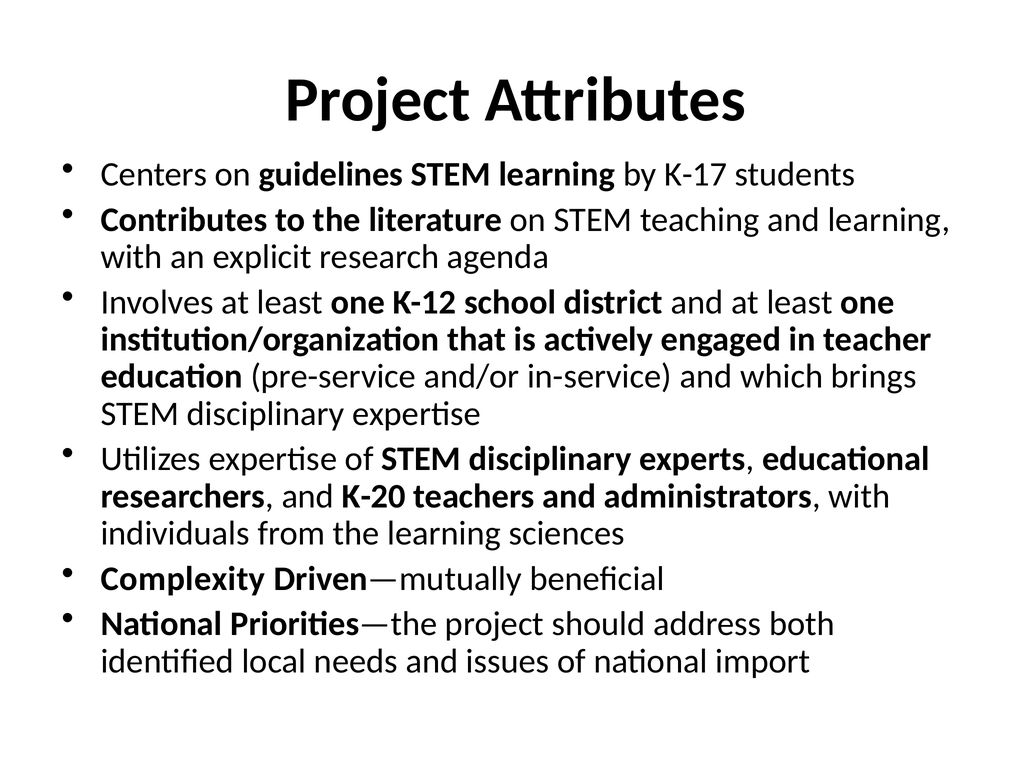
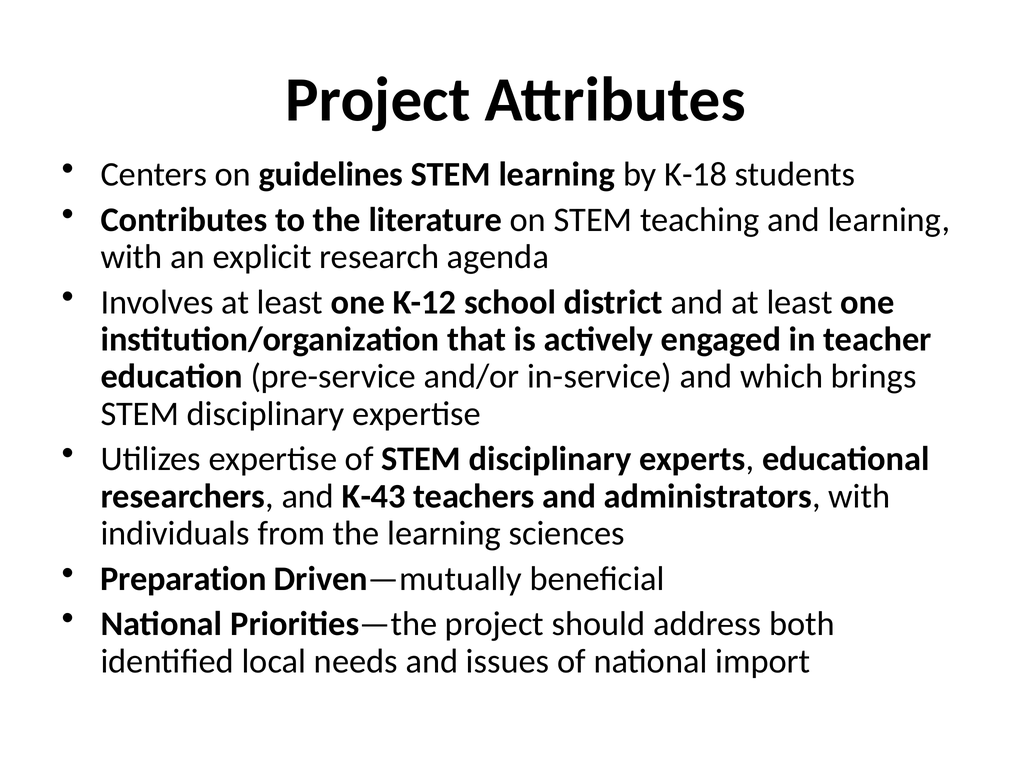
K-17: K-17 -> K-18
K-20: K-20 -> K-43
Complexity: Complexity -> Preparation
